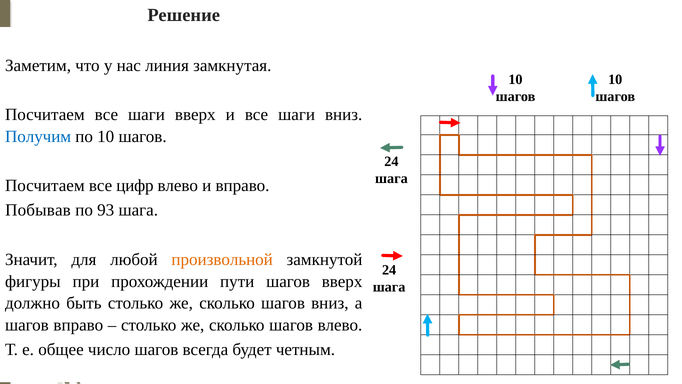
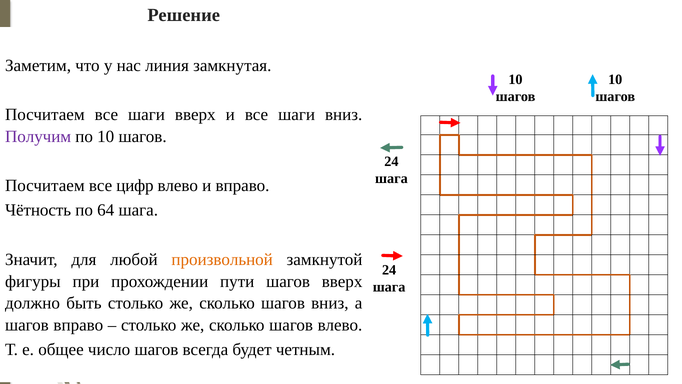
Получим colour: blue -> purple
Побывав: Побывав -> Чётность
93: 93 -> 64
